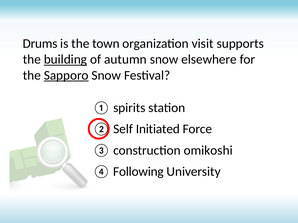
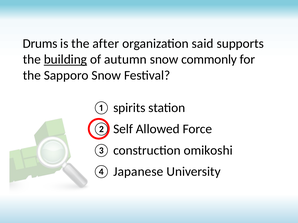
town: town -> after
visit: visit -> said
elsewhere: elsewhere -> commonly
Sapporo underline: present -> none
Initiated: Initiated -> Allowed
Following: Following -> Japanese
